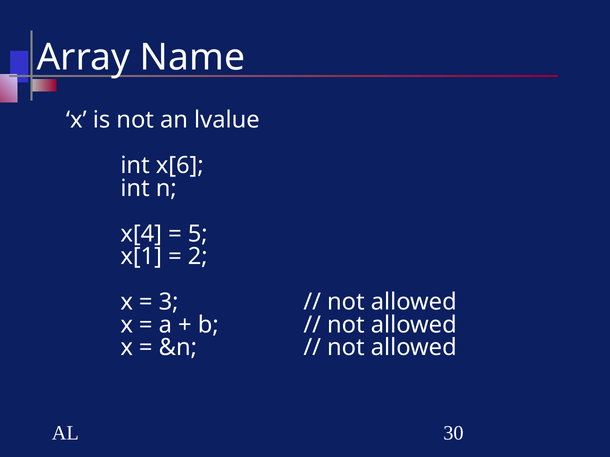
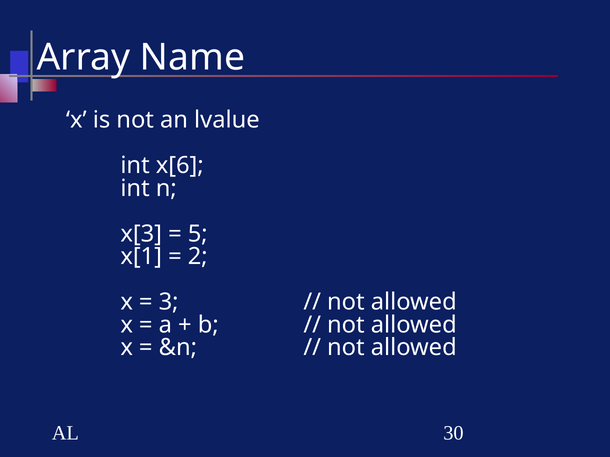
x[4: x[4 -> x[3
